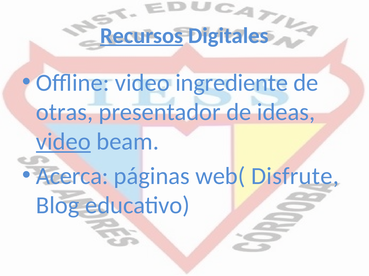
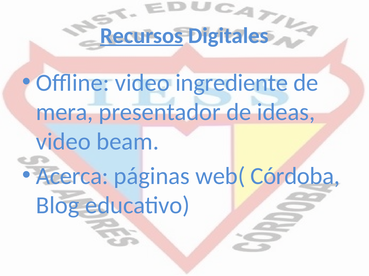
otras: otras -> mera
video at (63, 142) underline: present -> none
Disfrute: Disfrute -> Córdoba
